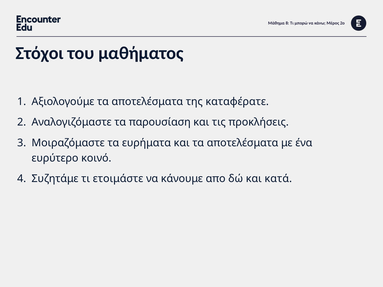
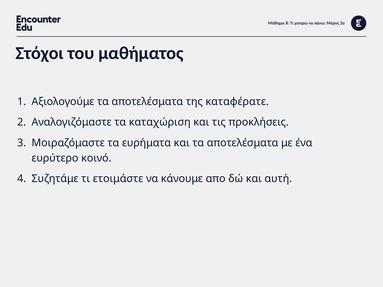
παρουσίαση: παρουσίαση -> καταχώριση
κατά: κατά -> αυτή
